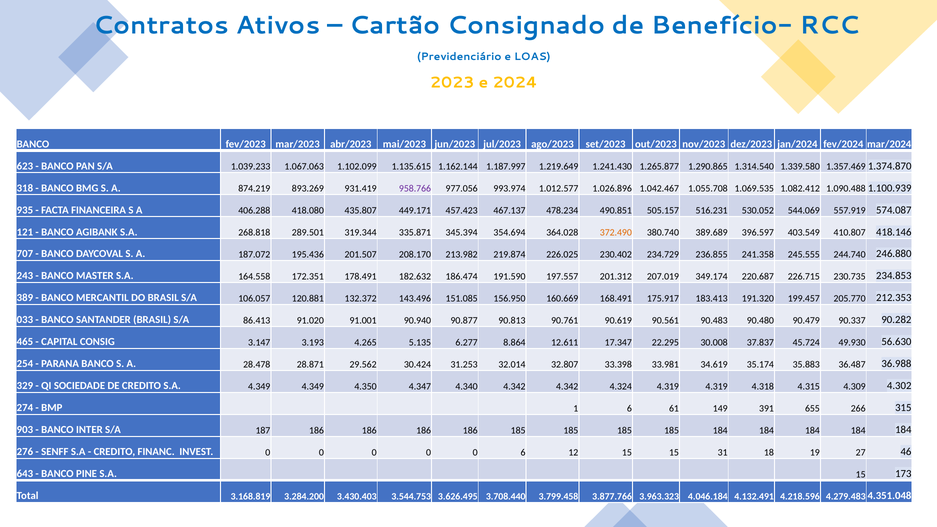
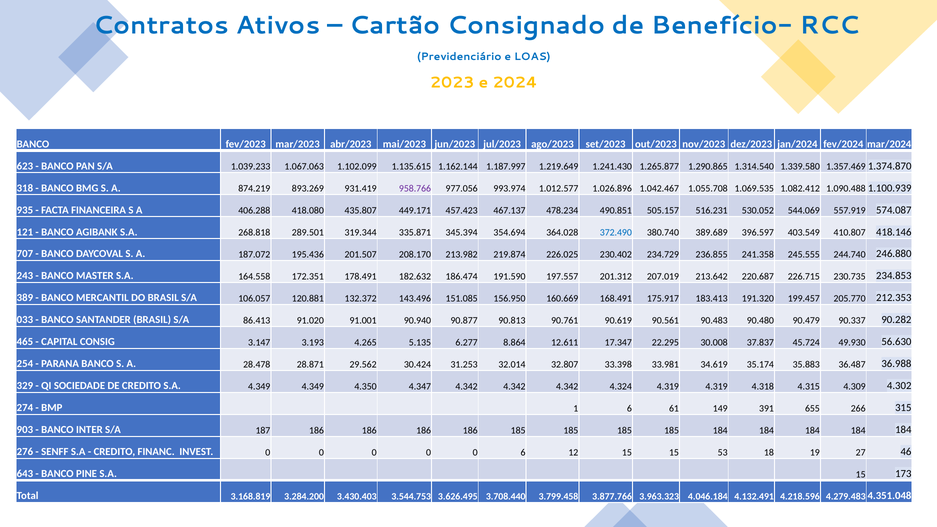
372.490 colour: orange -> blue
349.174: 349.174 -> 213.642
4.347 4.340: 4.340 -> 4.342
31: 31 -> 53
